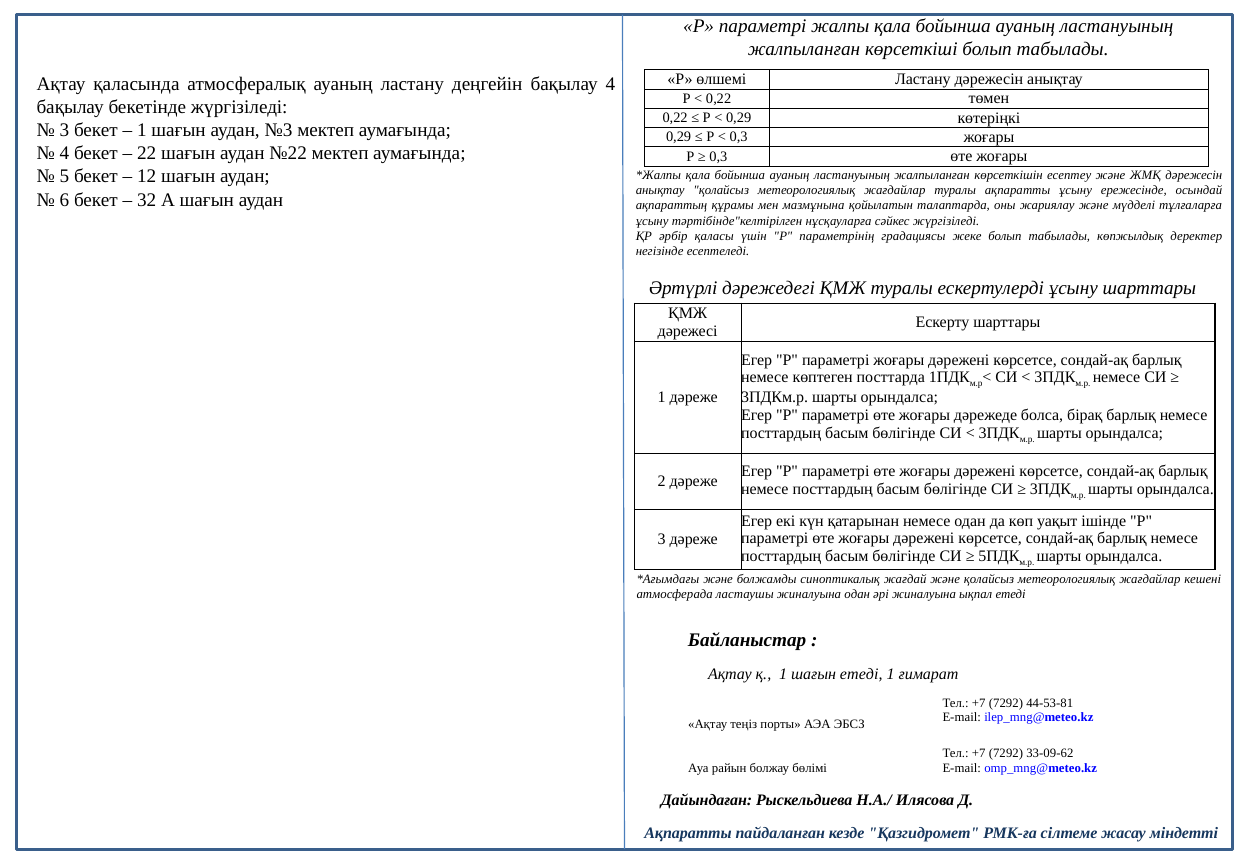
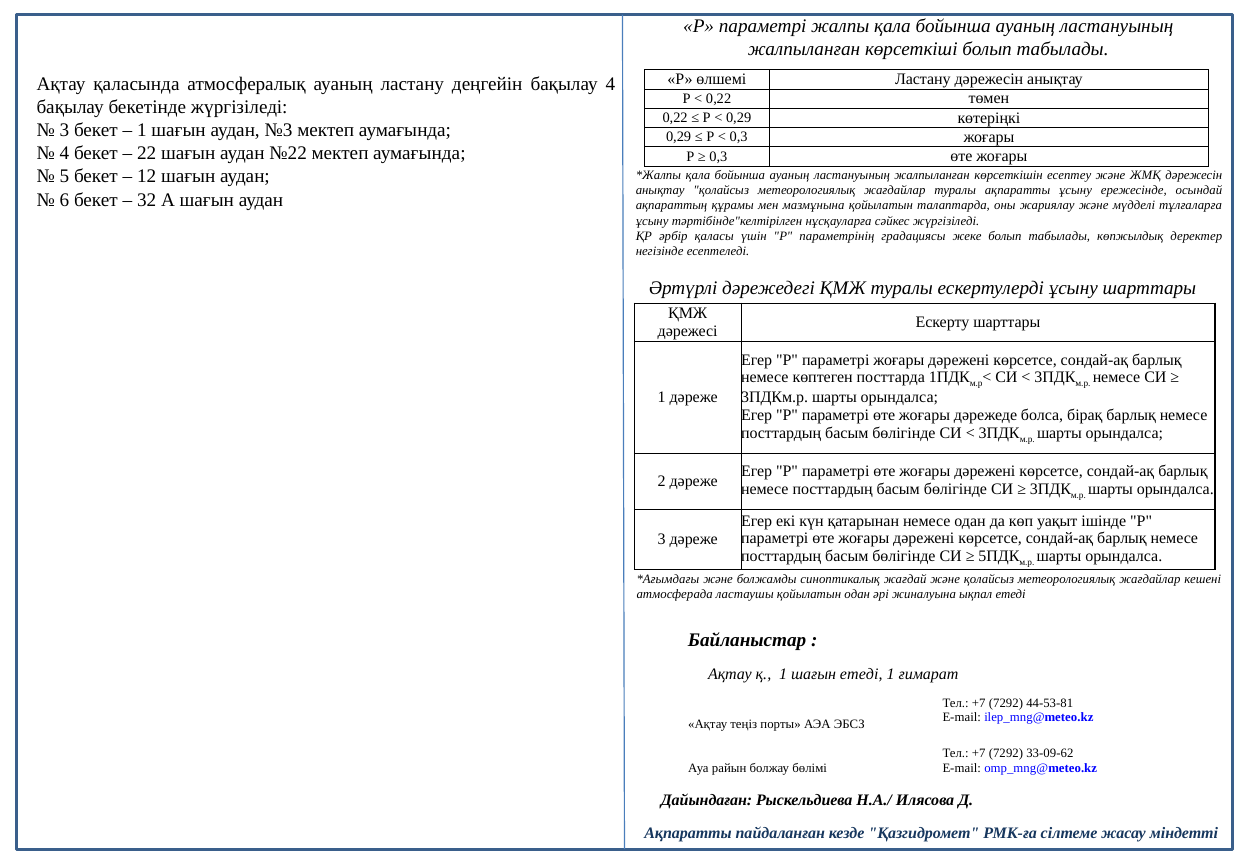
ластаушы жиналуына: жиналуына -> қойылатын
